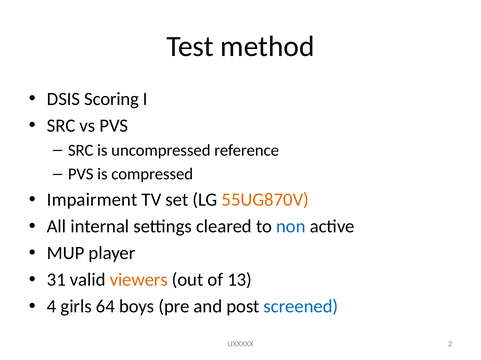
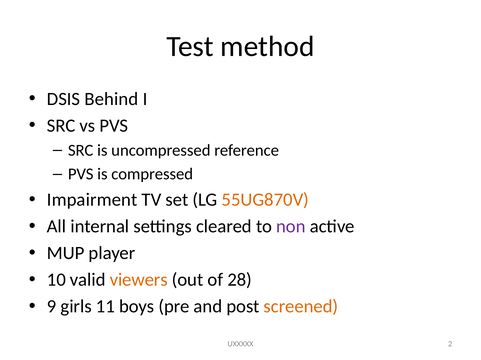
Scoring: Scoring -> Behind
non colour: blue -> purple
31: 31 -> 10
13: 13 -> 28
4: 4 -> 9
64: 64 -> 11
screened colour: blue -> orange
